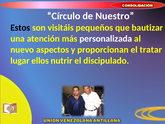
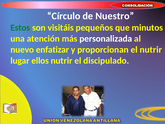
Estos colour: black -> green
bautizar: bautizar -> minutos
aspectos: aspectos -> enfatizar
el tratar: tratar -> nutrir
